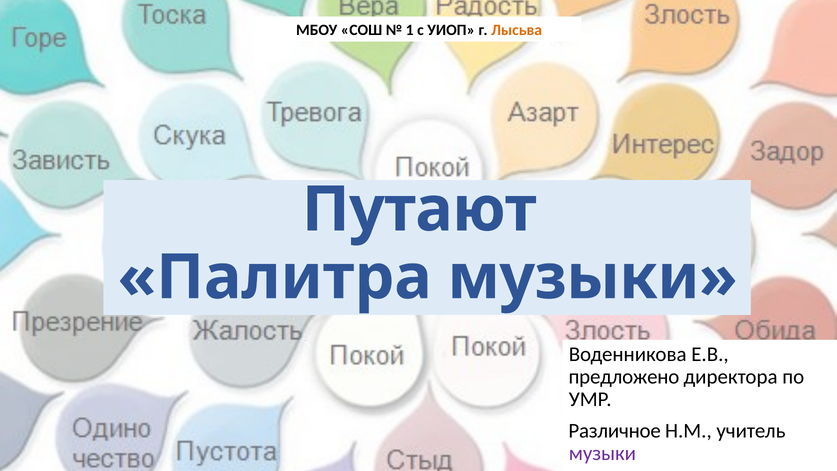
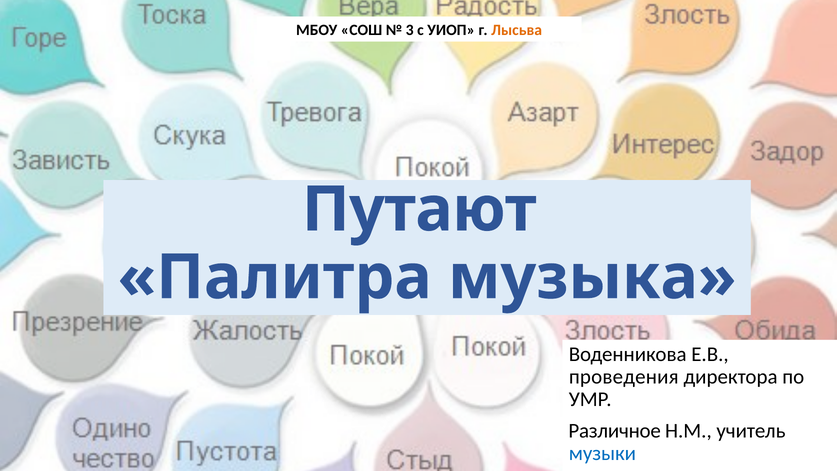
1: 1 -> 3
Палитра музыки: музыки -> музыка
предложено: предложено -> проведения
музыки at (602, 453) colour: purple -> blue
